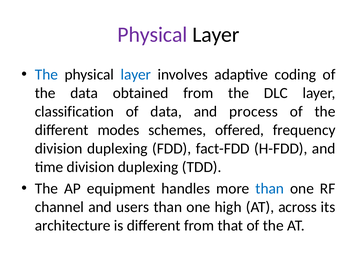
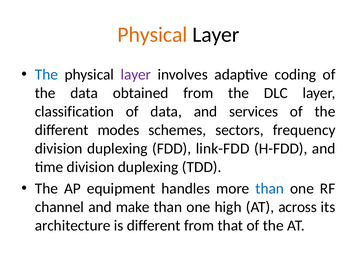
Physical at (152, 35) colour: purple -> orange
layer at (136, 75) colour: blue -> purple
process: process -> services
offered: offered -> sectors
fact-FDD: fact-FDD -> link-FDD
users: users -> make
